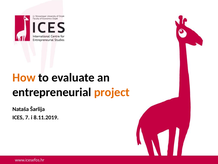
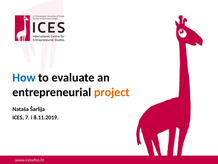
How colour: orange -> blue
